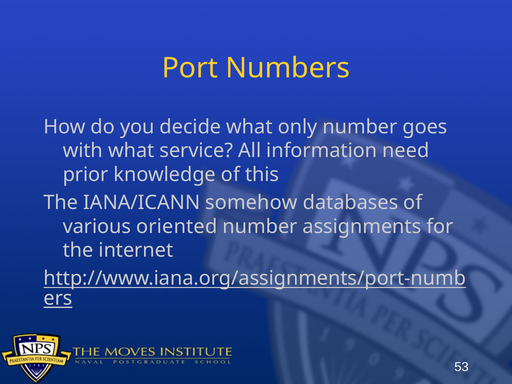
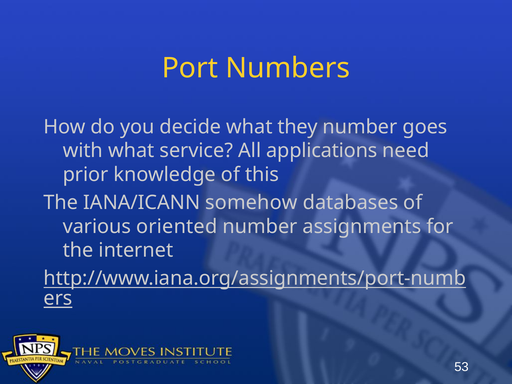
only: only -> they
information: information -> applications
